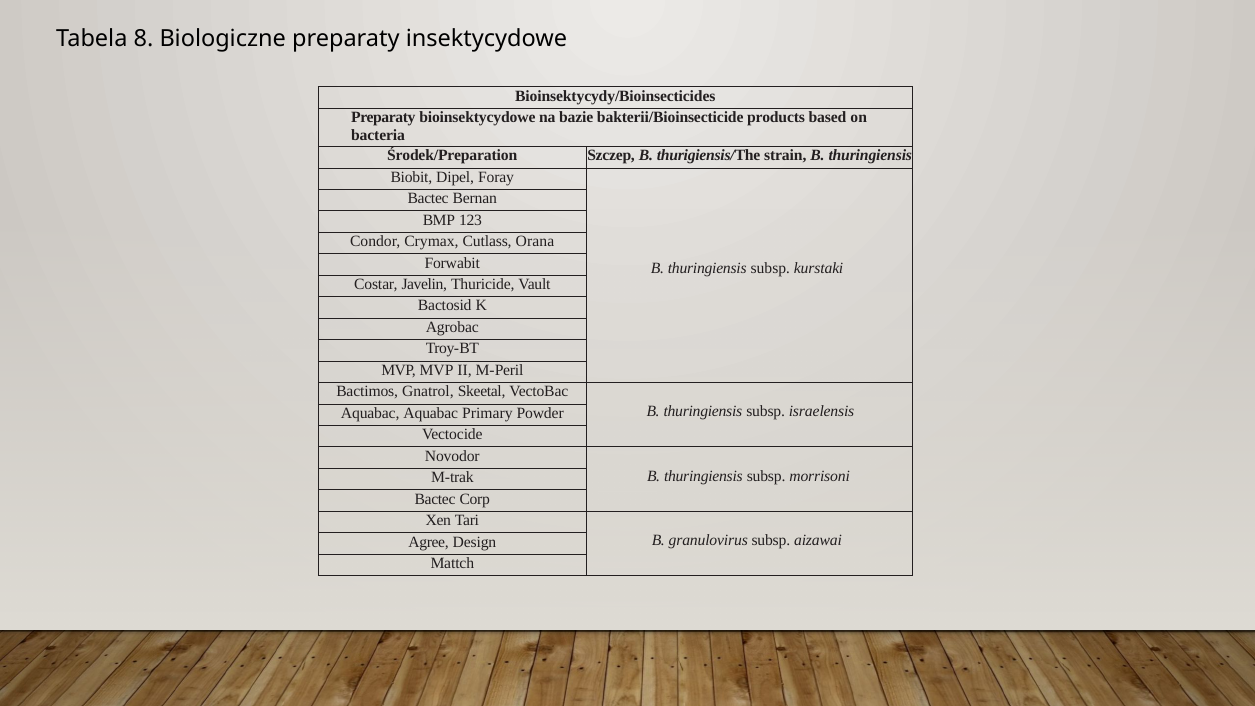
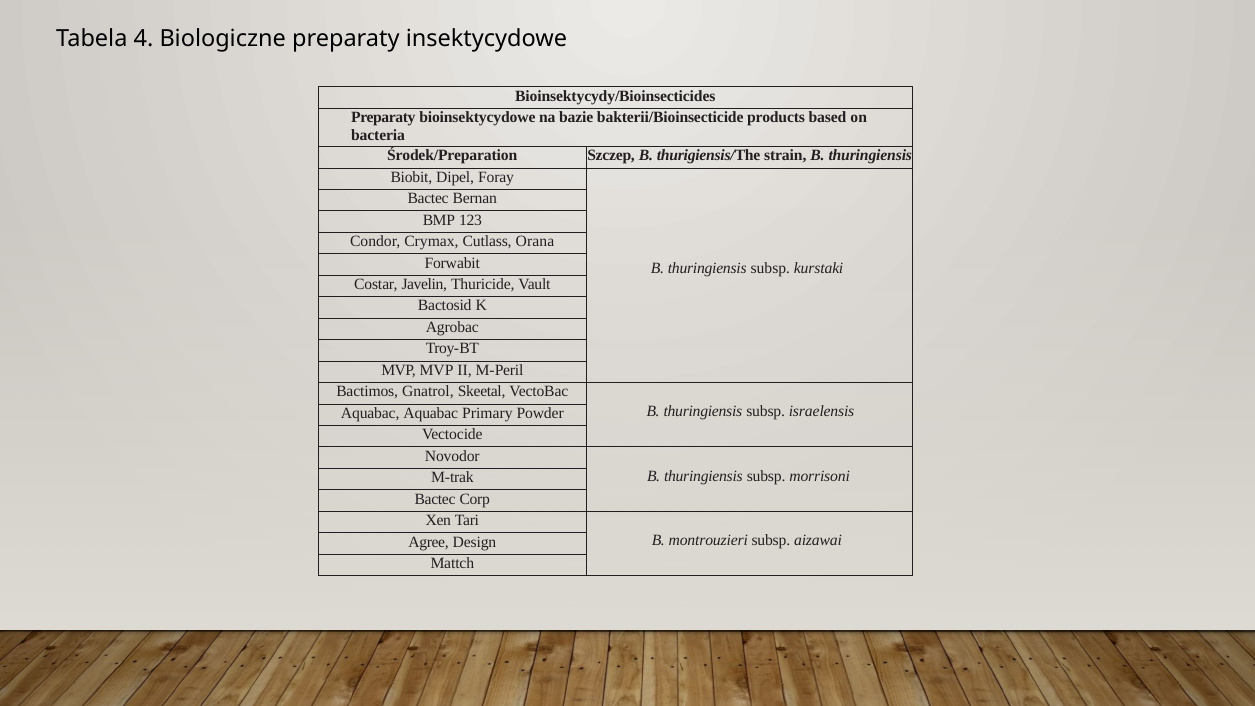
8: 8 -> 4
granulovirus: granulovirus -> montrouzieri
